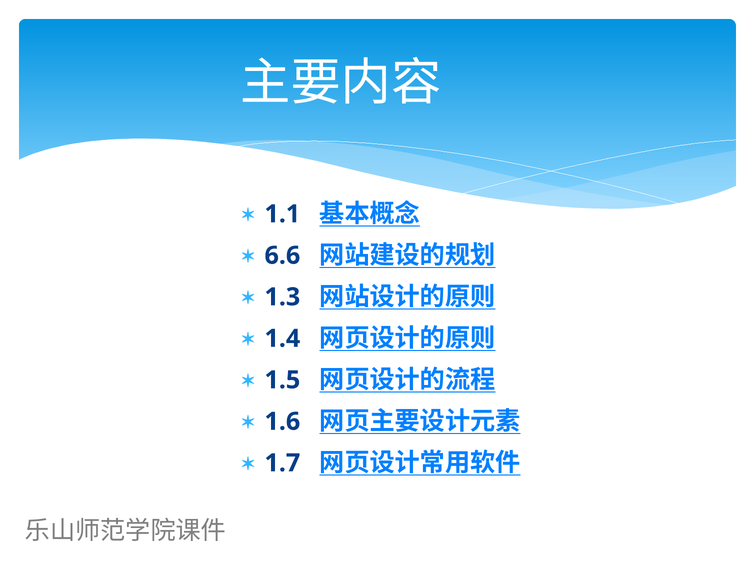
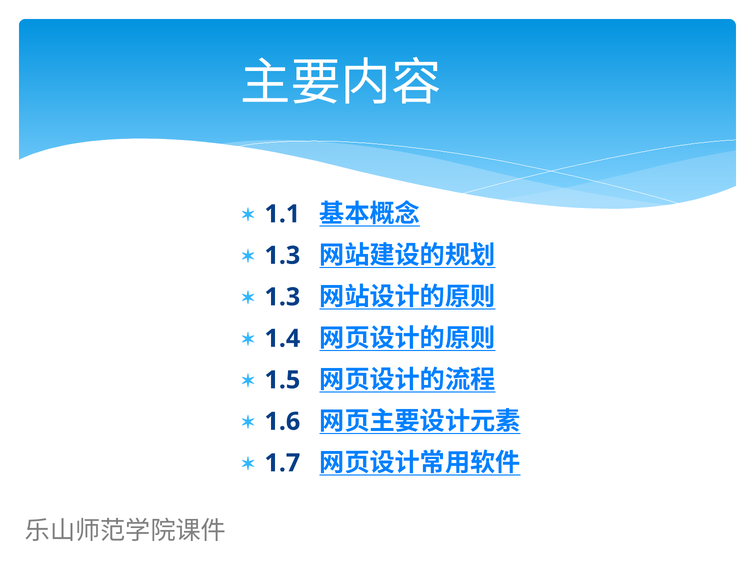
6.6 at (282, 255): 6.6 -> 1.3
